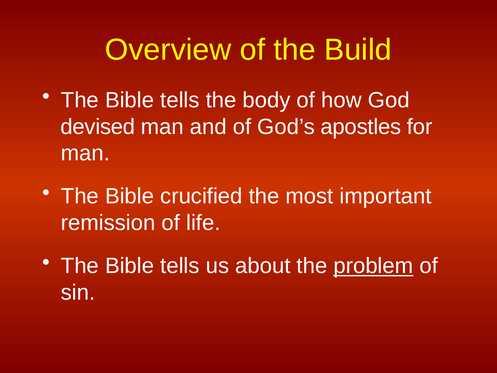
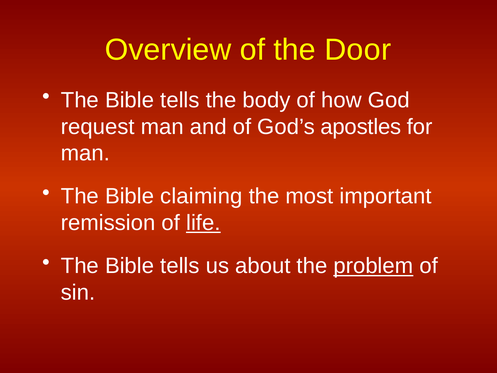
Build: Build -> Door
devised: devised -> request
crucified: crucified -> claiming
life underline: none -> present
